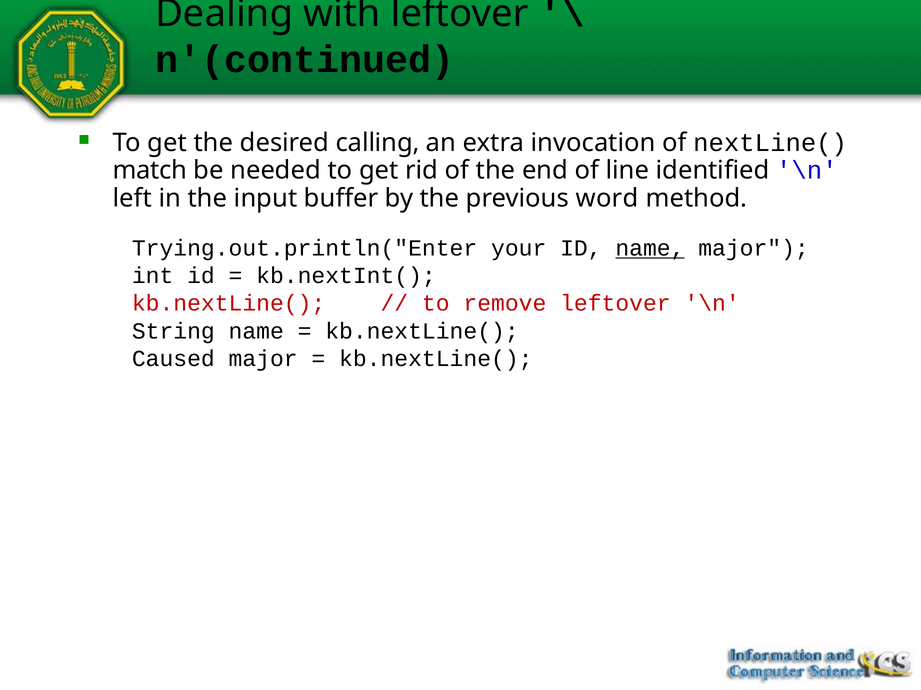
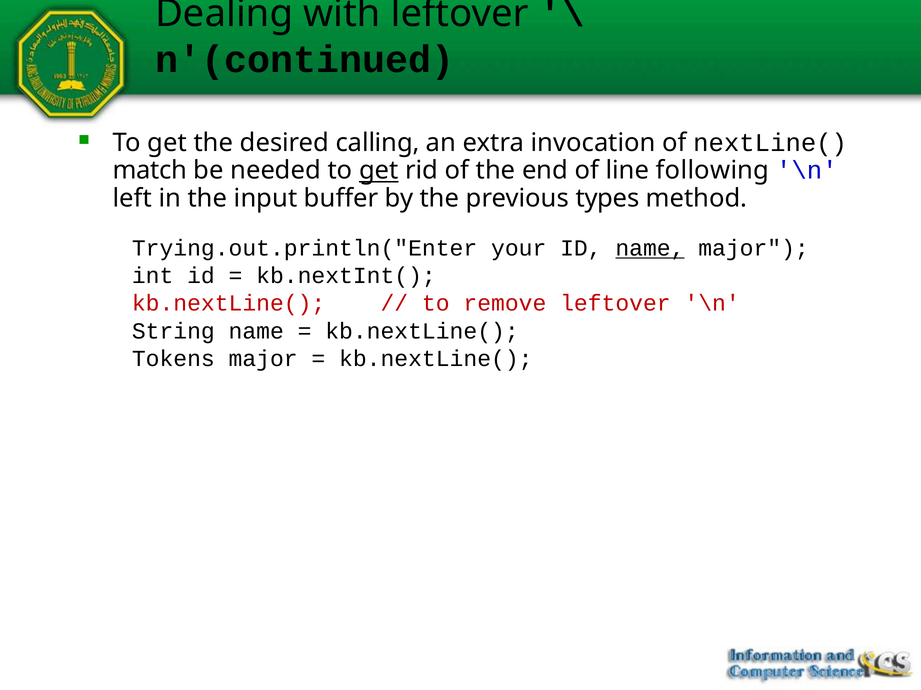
get at (379, 171) underline: none -> present
identified: identified -> following
word: word -> types
Caused: Caused -> Tokens
